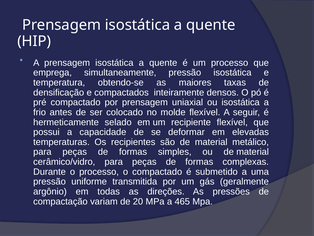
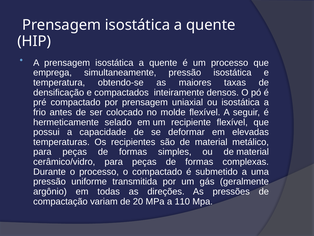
465: 465 -> 110
